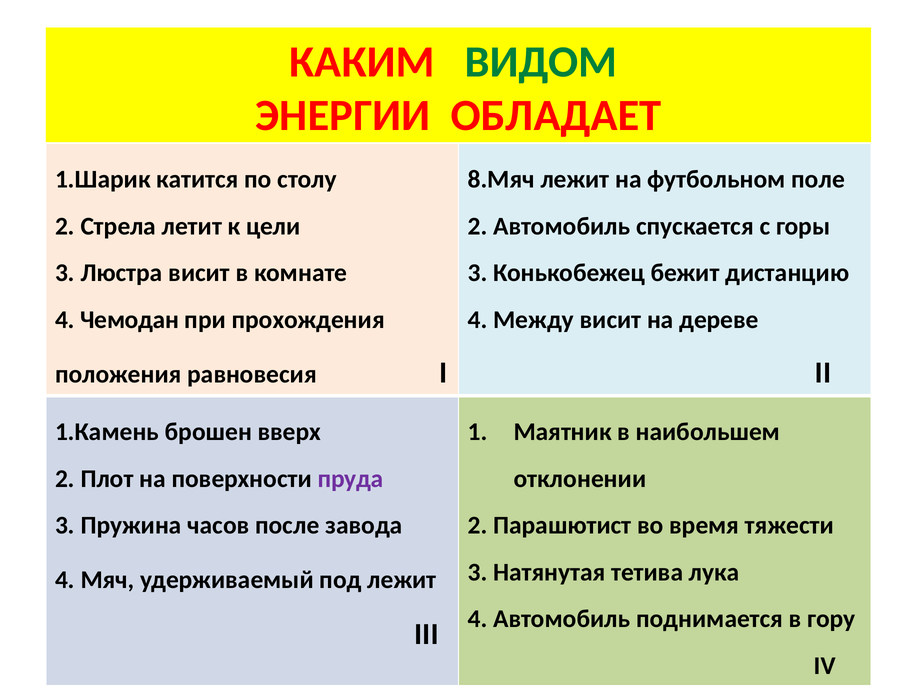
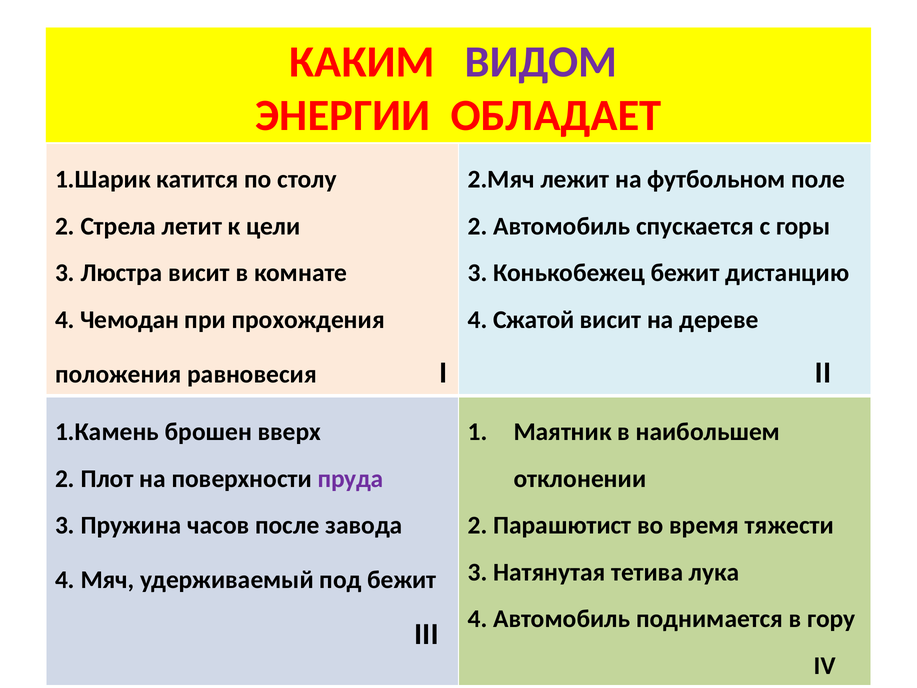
ВИДОМ colour: green -> purple
8.Мяч: 8.Мяч -> 2.Мяч
Между: Между -> Сжатой
под лежит: лежит -> бежит
